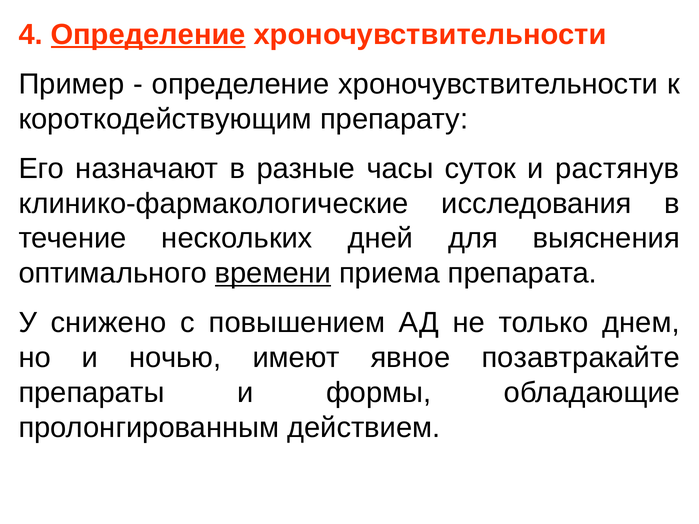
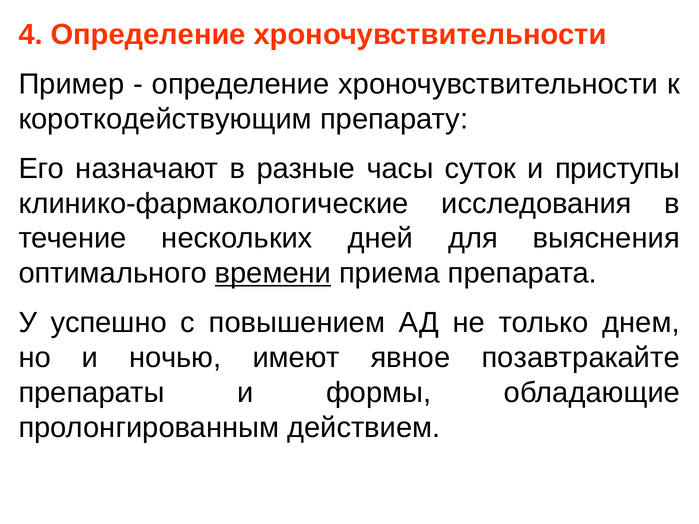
Определение at (148, 35) underline: present -> none
растянув: растянув -> приступы
снижено: снижено -> успешно
